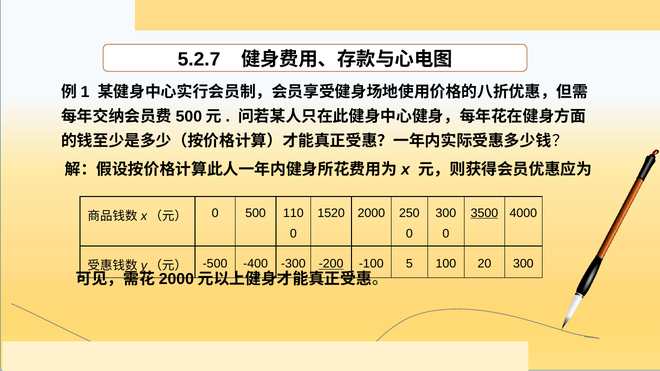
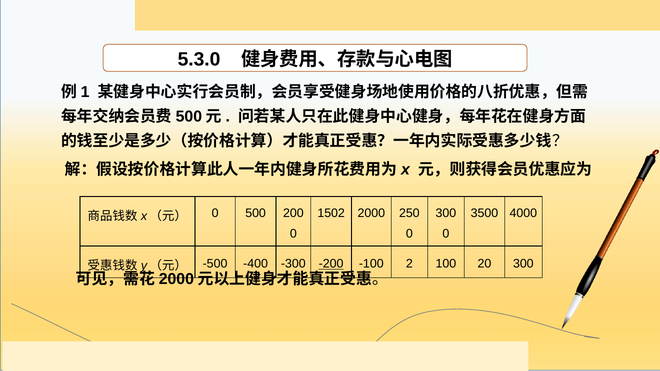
5.2.7: 5.2.7 -> 5.3.0
1520: 1520 -> 1502
3500 underline: present -> none
110: 110 -> 200
5: 5 -> 2
